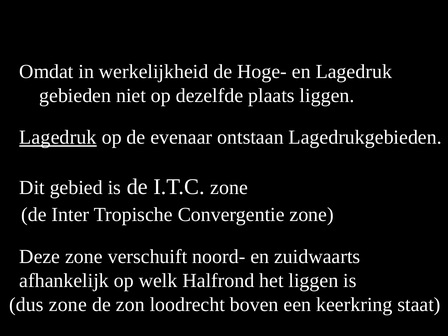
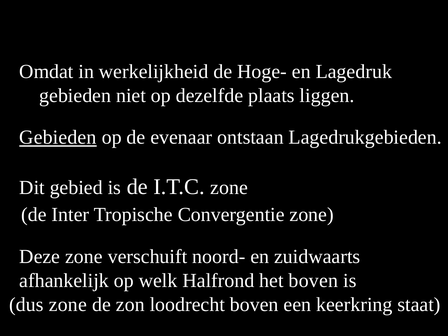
Lagedruk at (58, 137): Lagedruk -> Gebieden
het liggen: liggen -> boven
